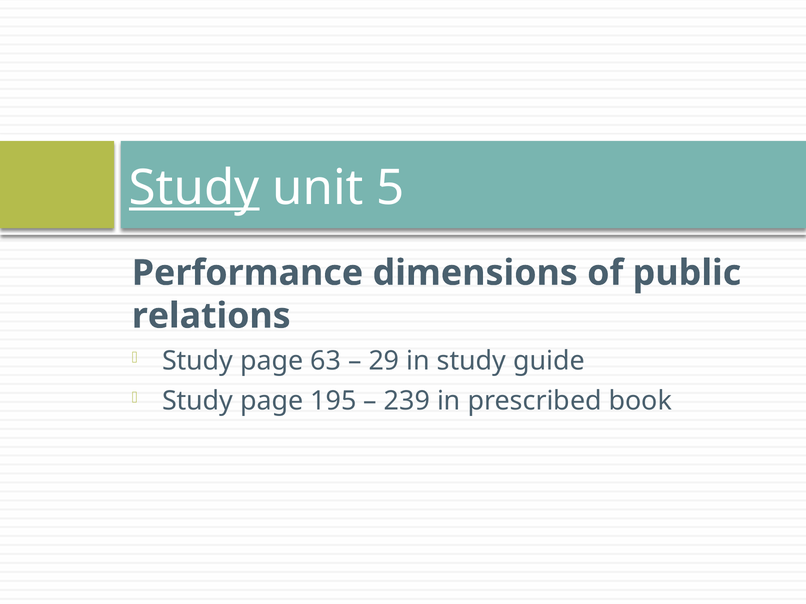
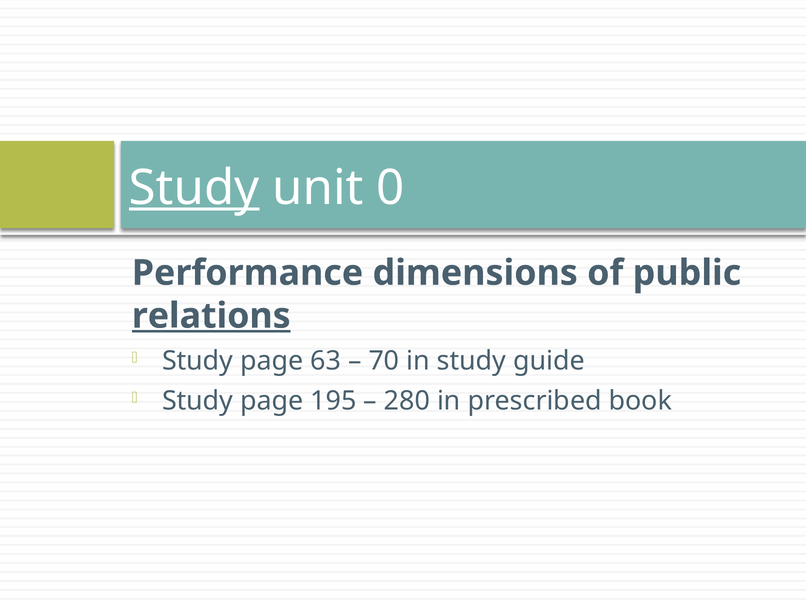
5: 5 -> 0
relations underline: none -> present
29: 29 -> 70
239: 239 -> 280
